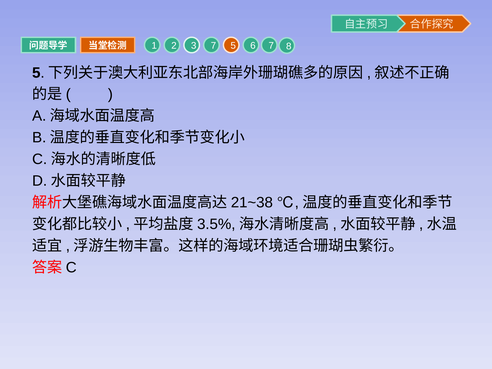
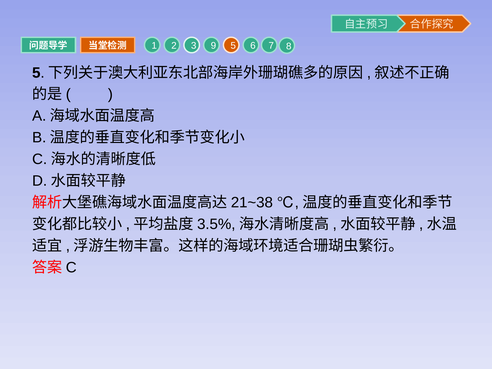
3 7: 7 -> 9
